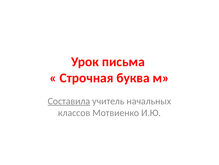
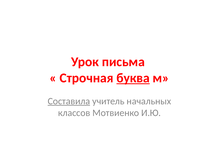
буква underline: none -> present
